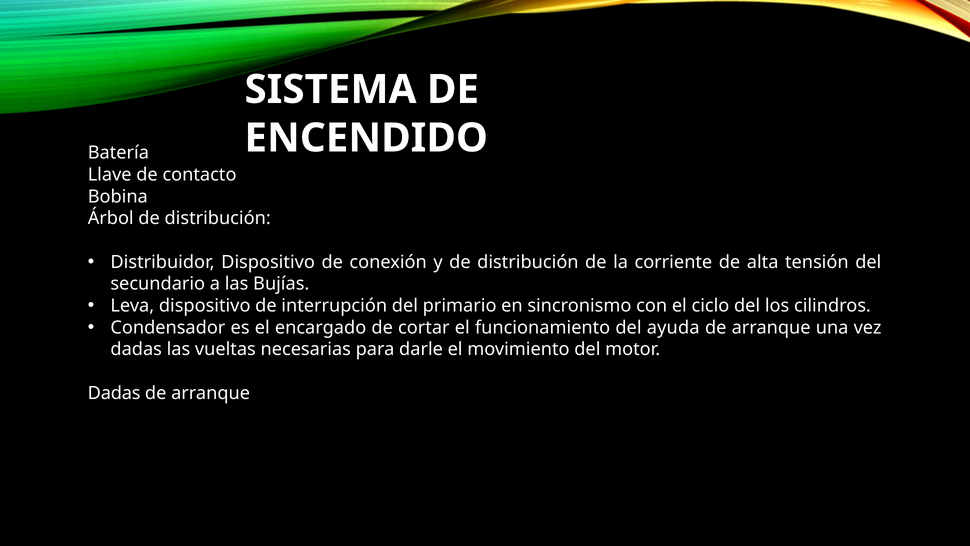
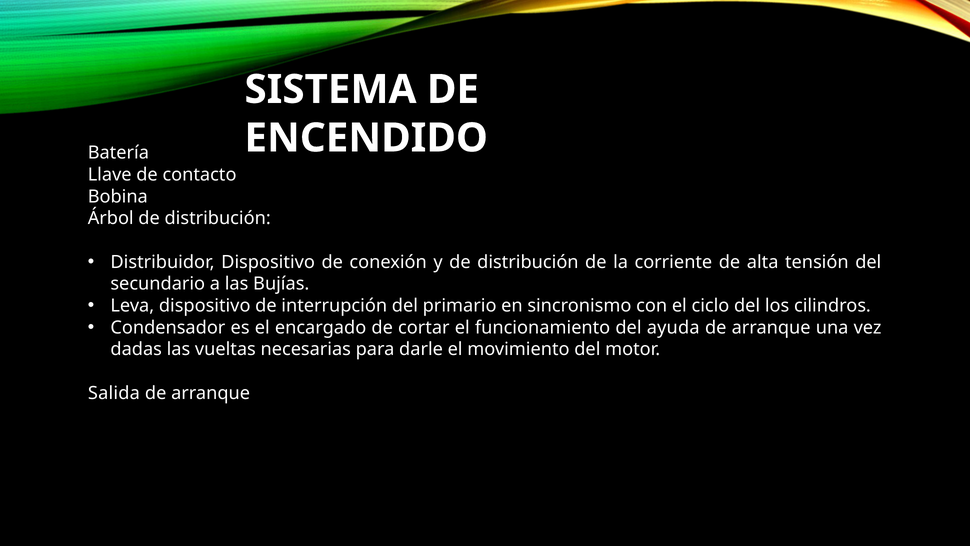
Dadas at (114, 393): Dadas -> Salida
